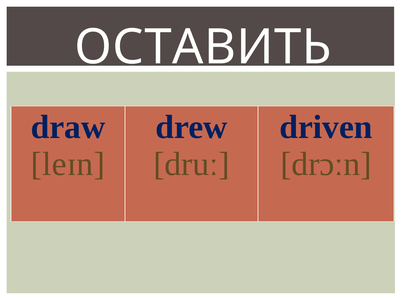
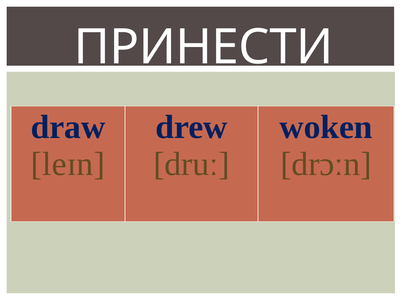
ОСТАВИТЬ: ОСТАВИТЬ -> ПРИНЕСТИ
driven: driven -> woken
